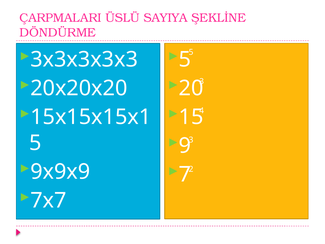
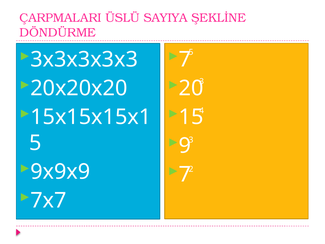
5 at (185, 59): 5 -> 7
